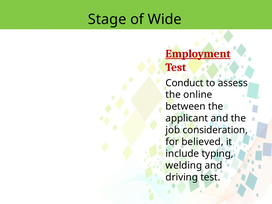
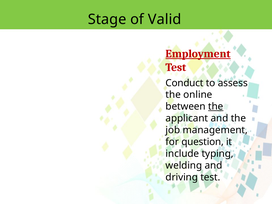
Wide: Wide -> Valid
the at (216, 107) underline: none -> present
consideration: consideration -> management
believed: believed -> question
